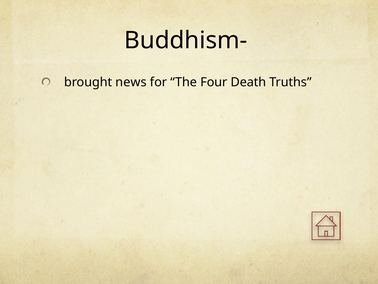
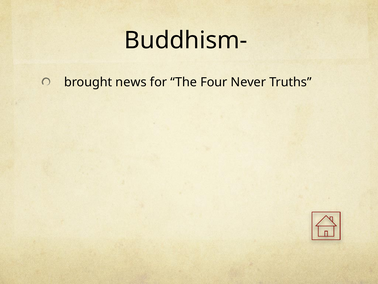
Death: Death -> Never
